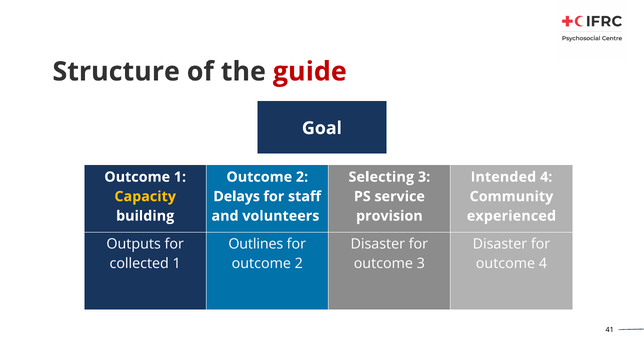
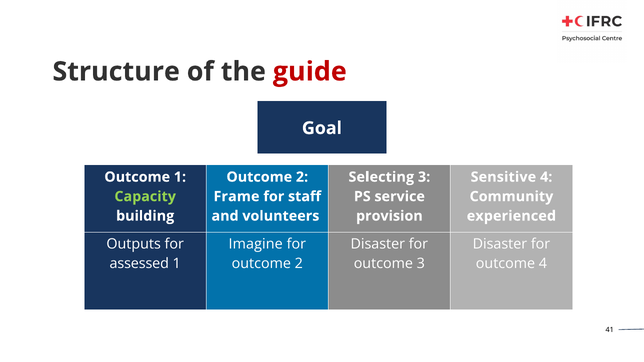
Intended: Intended -> Sensitive
Capacity colour: yellow -> light green
Delays: Delays -> Frame
Outlines: Outlines -> Imagine
collected: collected -> assessed
